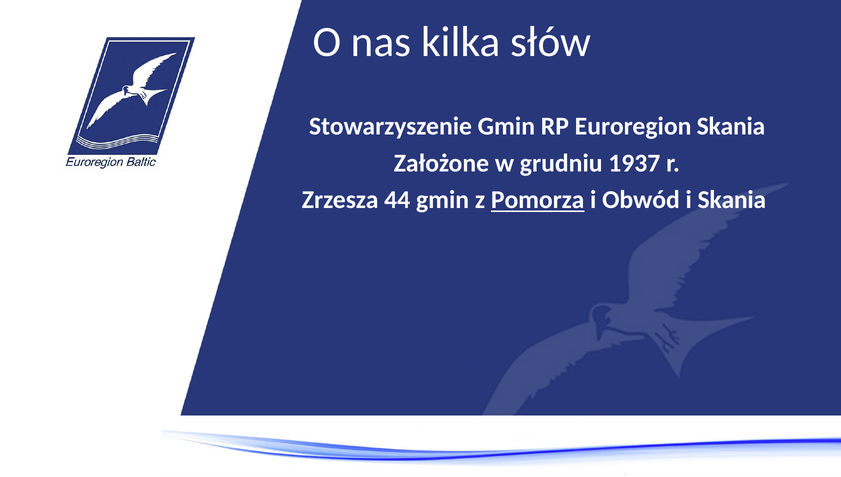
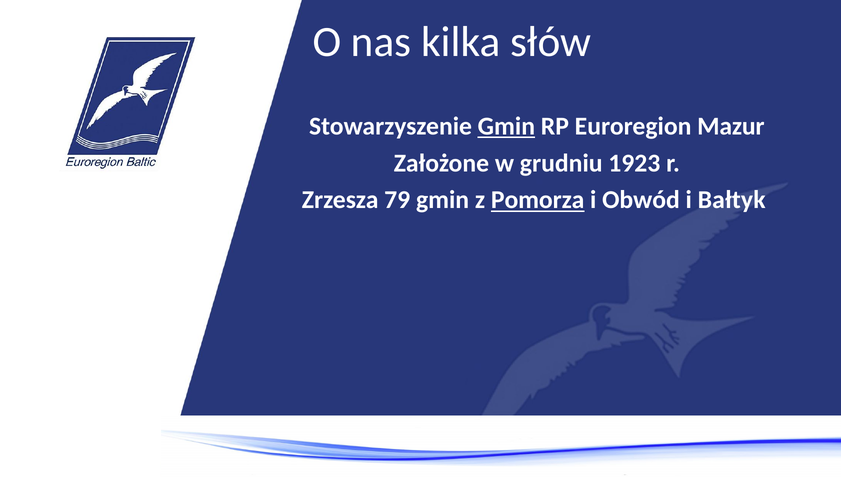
Gmin at (506, 126) underline: none -> present
Euroregion Skania: Skania -> Mazur
1937: 1937 -> 1923
44: 44 -> 79
i Skania: Skania -> Bałtyk
